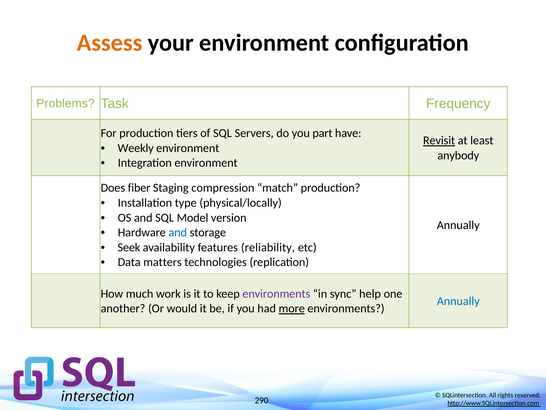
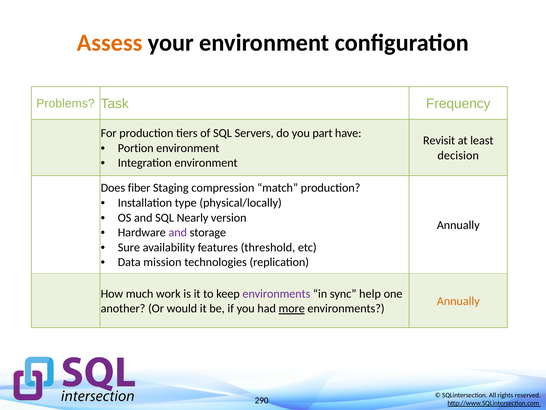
Revisit underline: present -> none
Weekly: Weekly -> Portion
anybody: anybody -> decision
Model: Model -> Nearly
and at (178, 232) colour: blue -> purple
Seek: Seek -> Sure
reliability: reliability -> threshold
matters: matters -> mission
Annually at (458, 301) colour: blue -> orange
